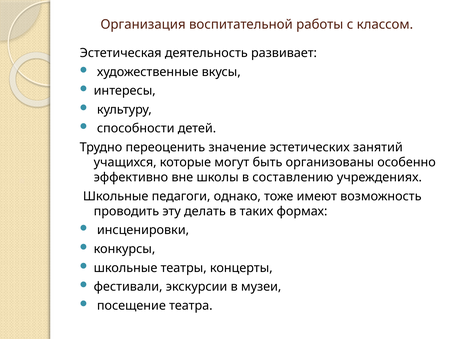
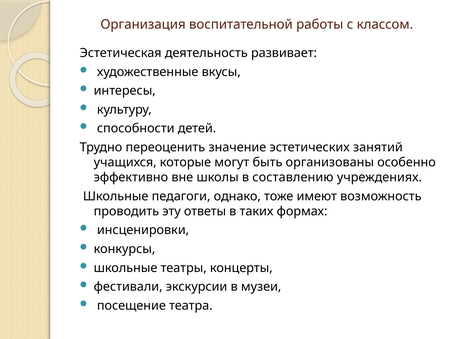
делать: делать -> ответы
